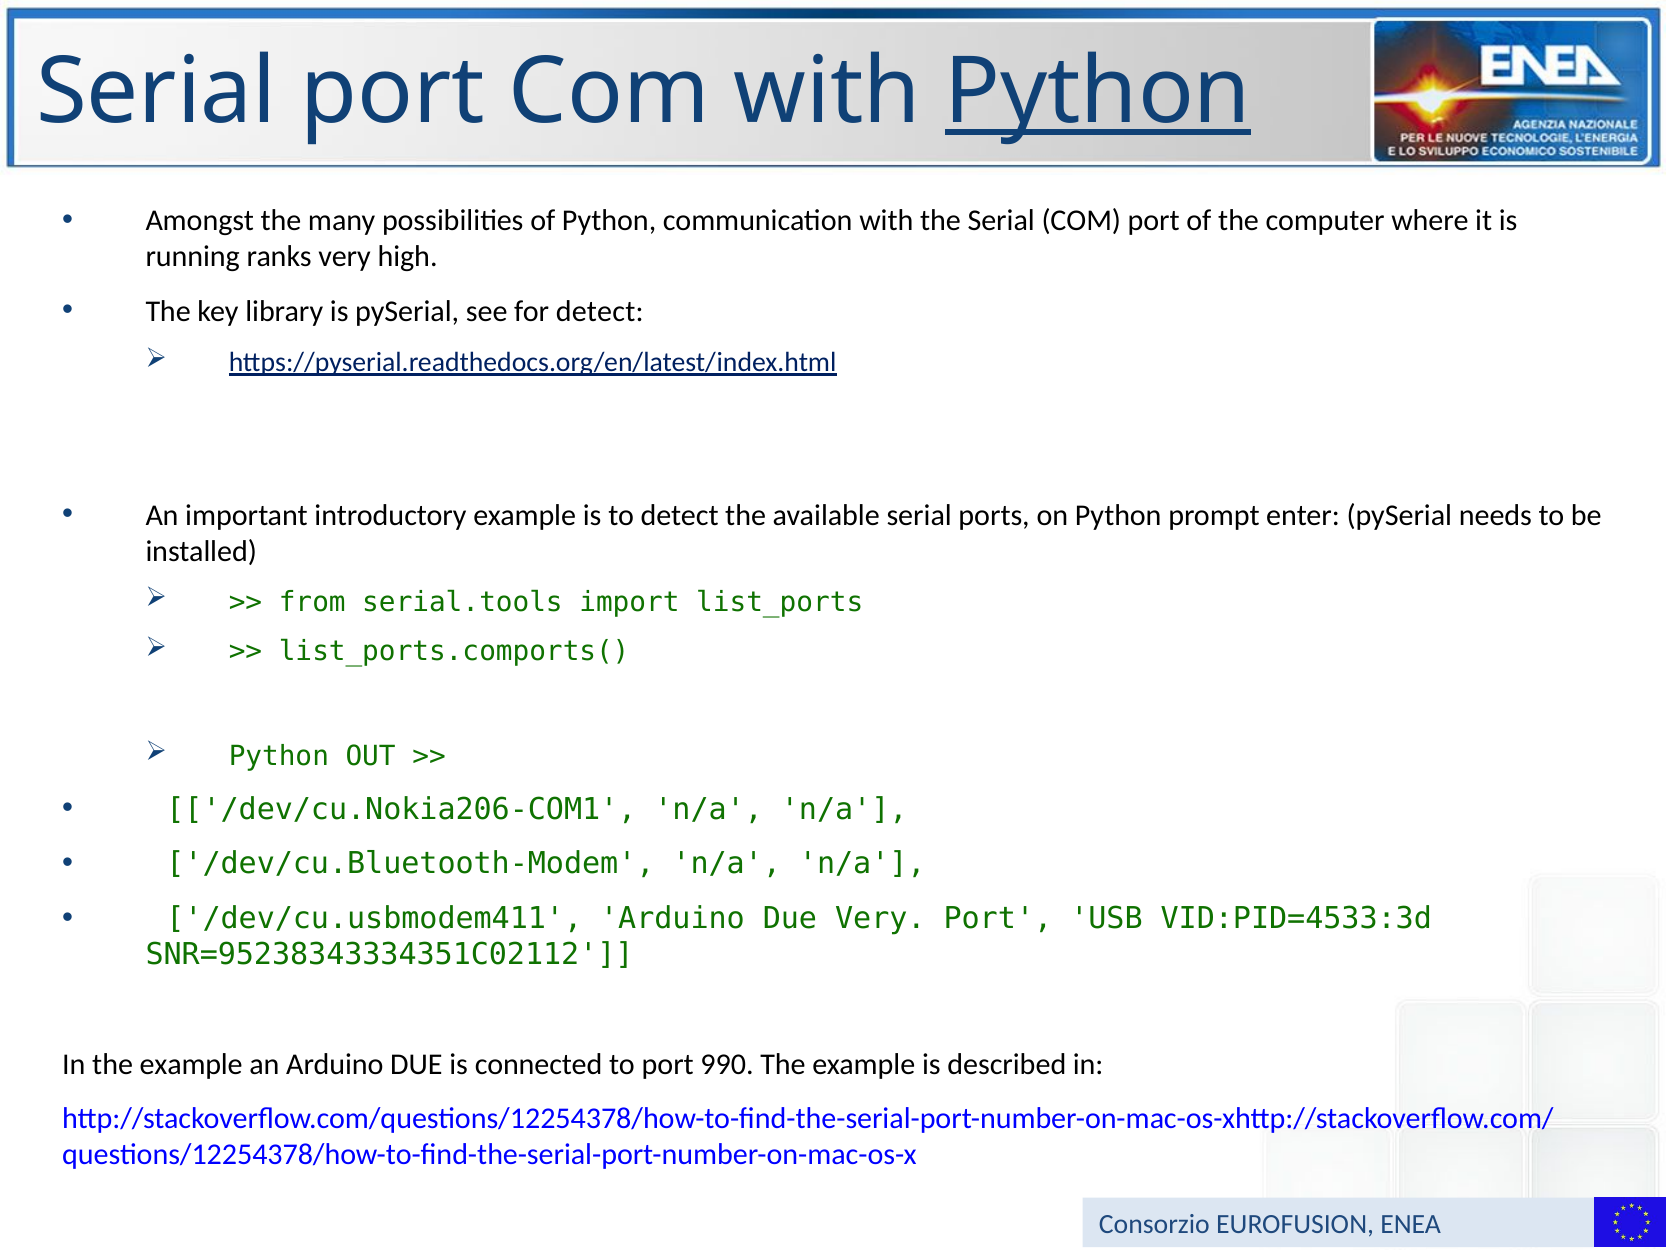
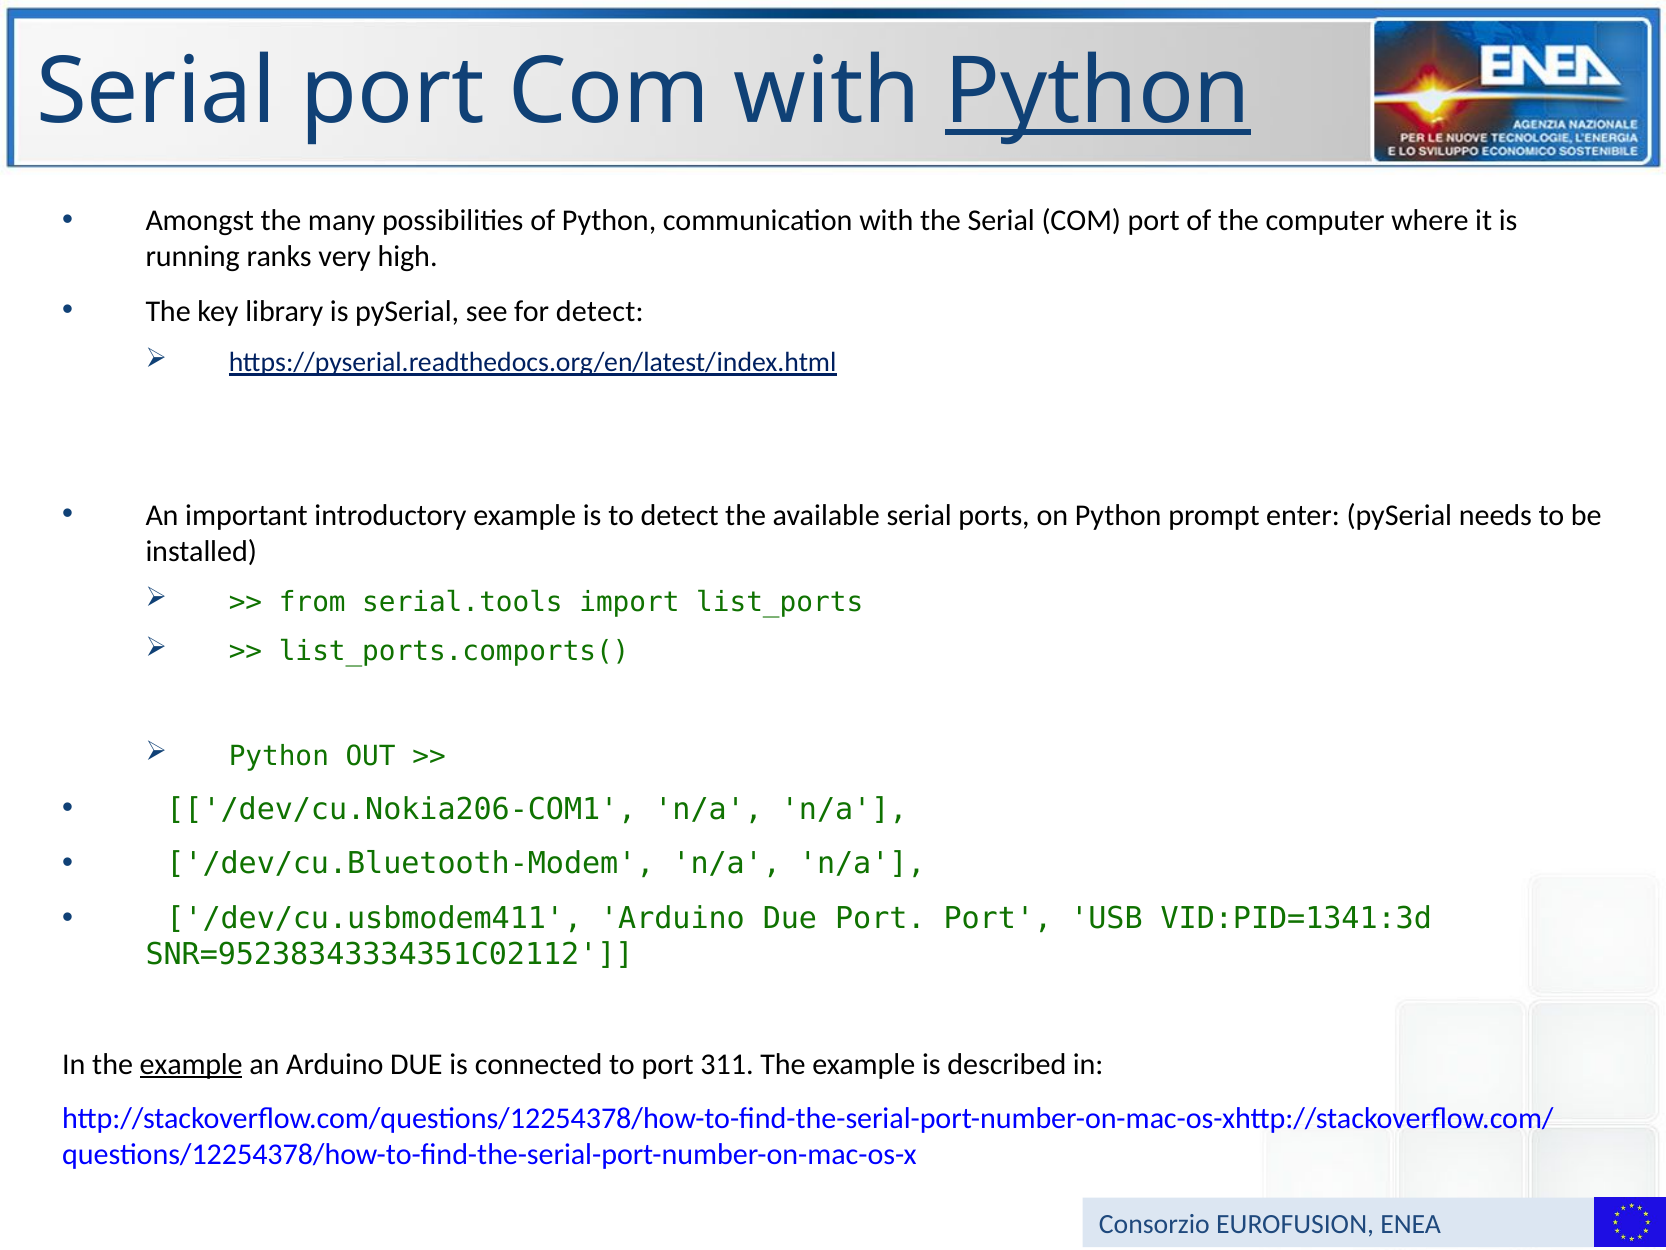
Due Very: Very -> Port
VID:PID=4533:3d: VID:PID=4533:3d -> VID:PID=1341:3d
example at (191, 1064) underline: none -> present
990: 990 -> 311
